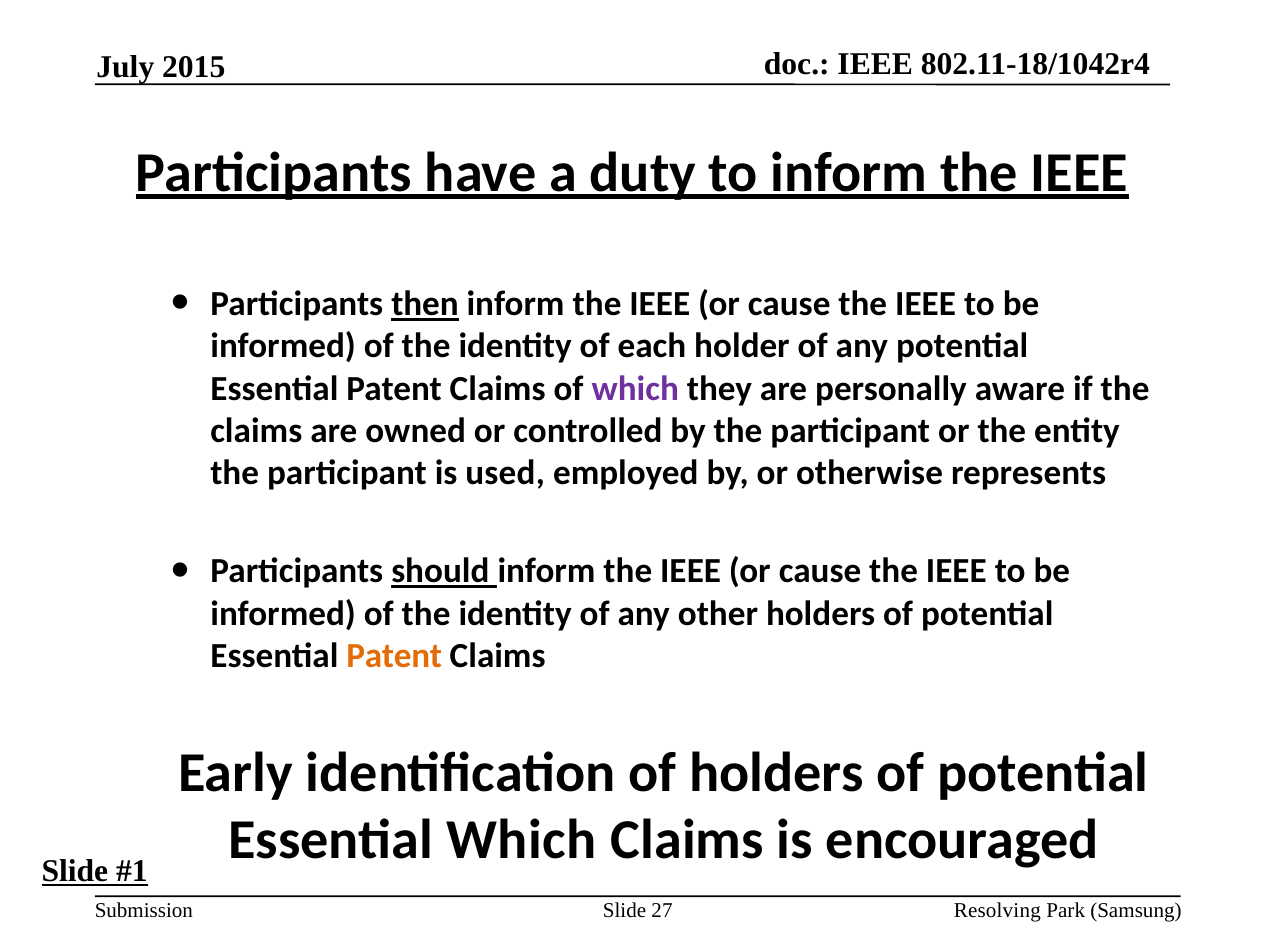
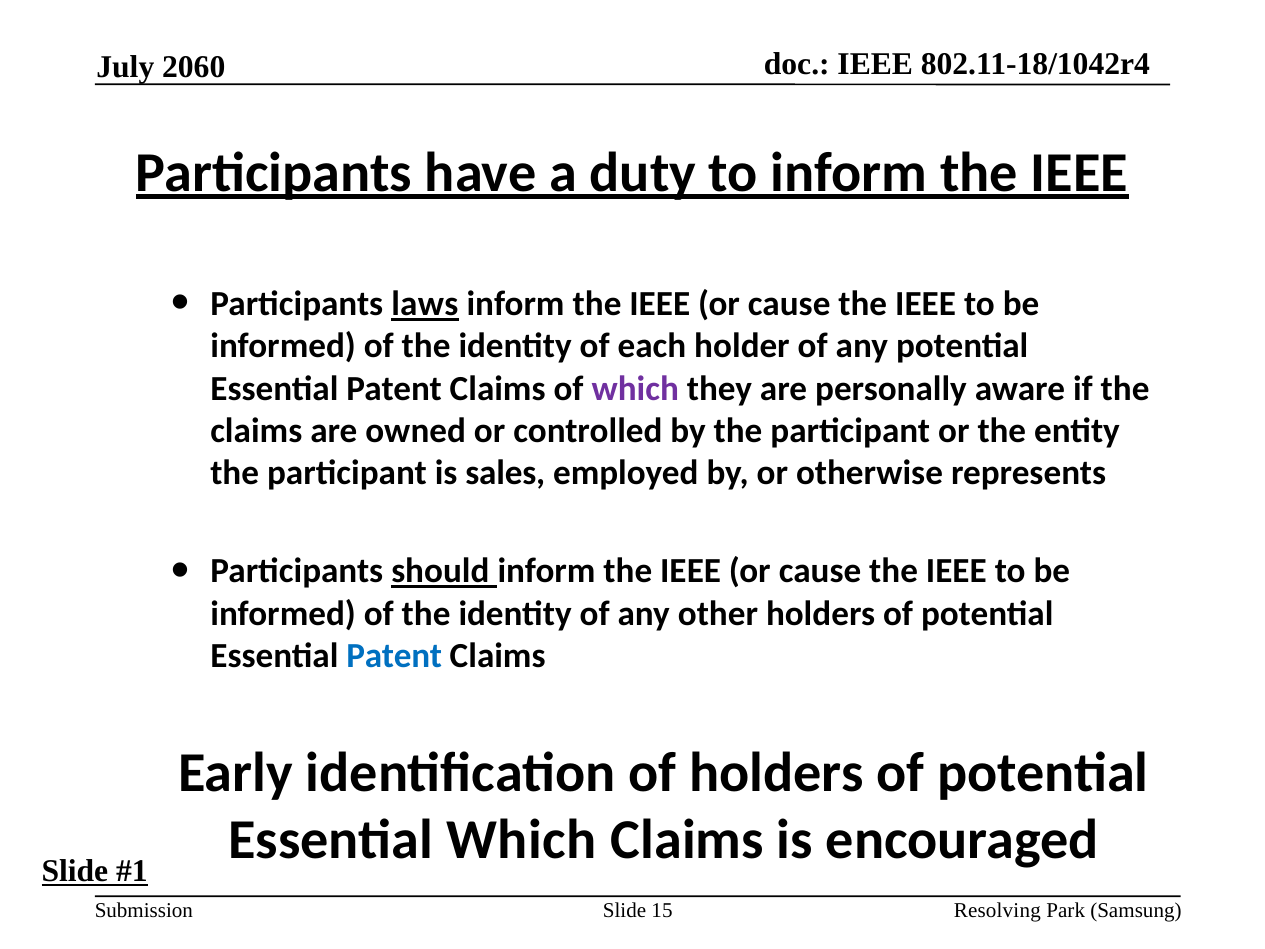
2015: 2015 -> 2060
then: then -> laws
used: used -> sales
Patent at (394, 656) colour: orange -> blue
27: 27 -> 15
